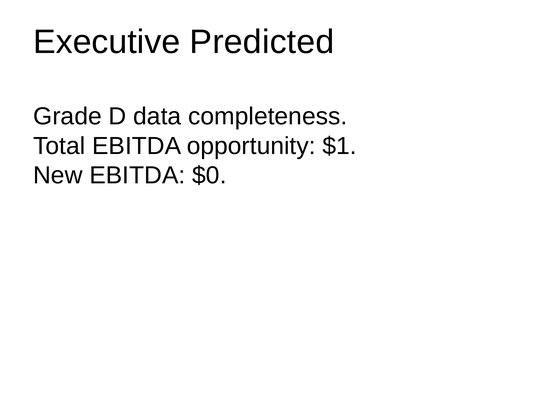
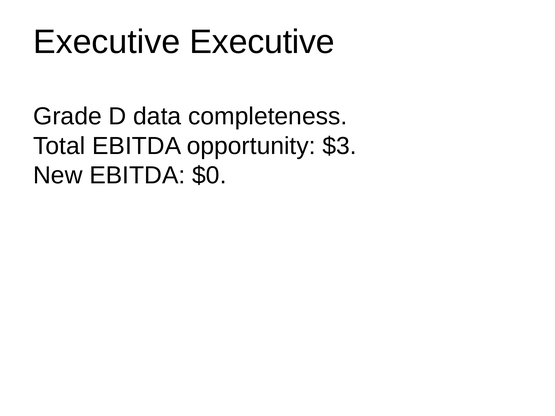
Executive Predicted: Predicted -> Executive
$1: $1 -> $3
